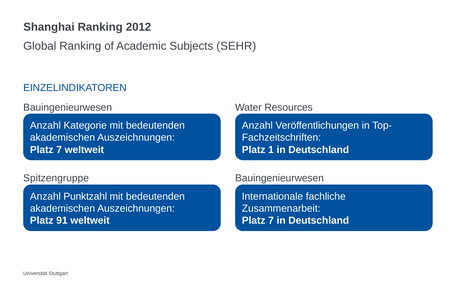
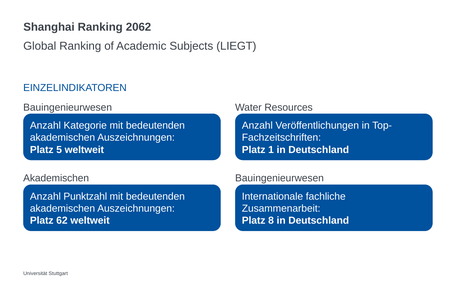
2012: 2012 -> 2062
SEHR: SEHR -> LIEGT
7 at (59, 150): 7 -> 5
Spitzengruppe at (56, 178): Spitzengruppe -> Akademischen
91: 91 -> 62
7 at (271, 221): 7 -> 8
